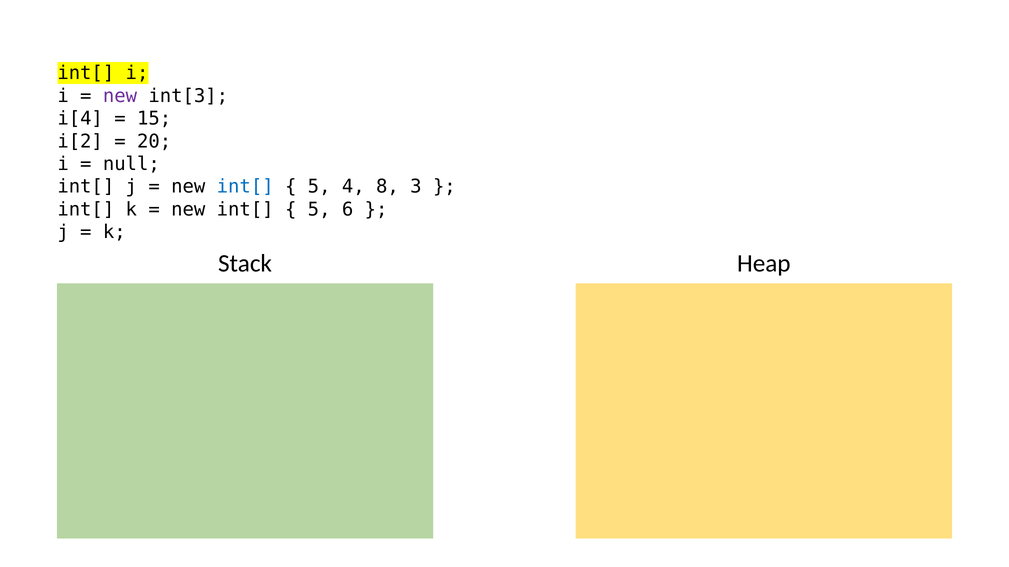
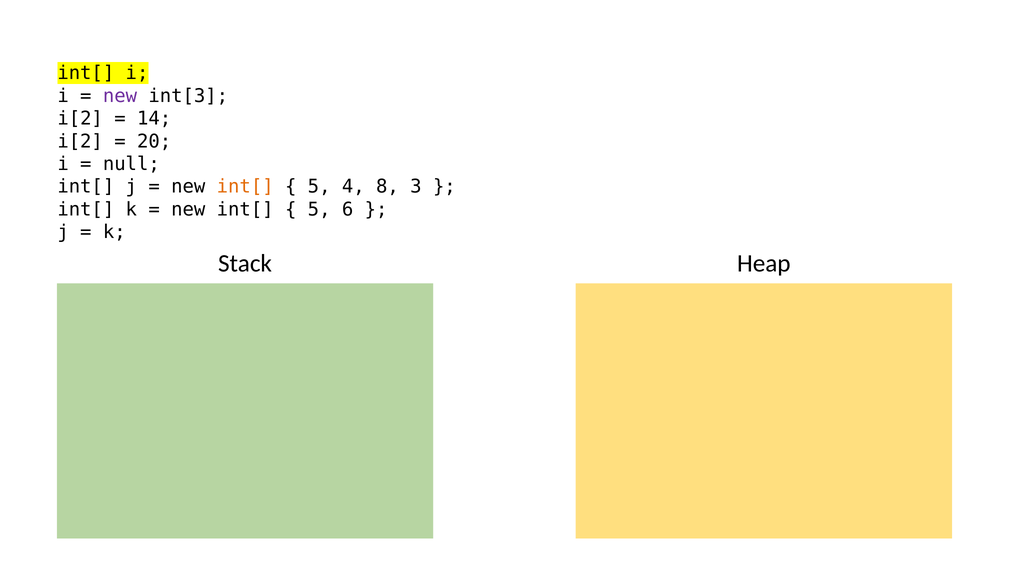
i[4 at (80, 119): i[4 -> i[2
15: 15 -> 14
int[ at (245, 187) colour: blue -> orange
